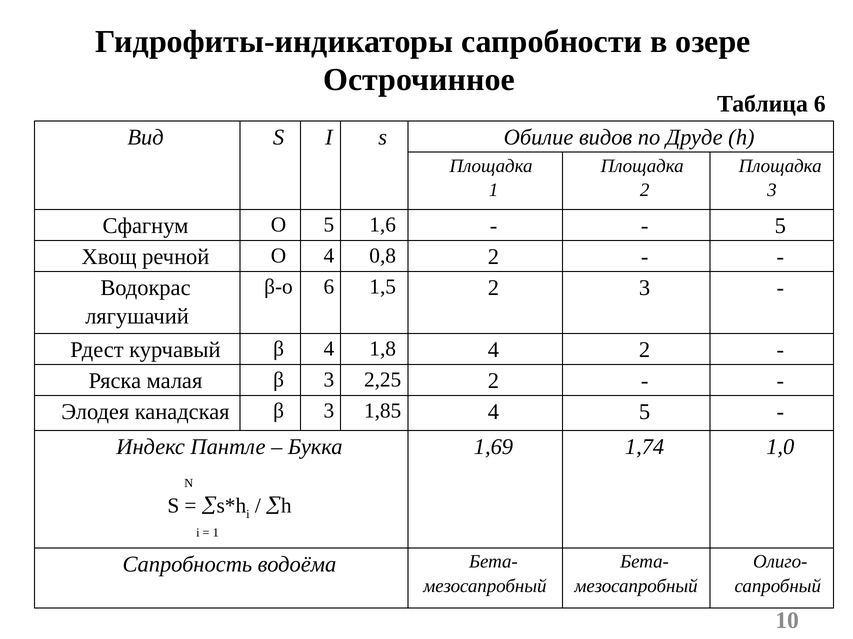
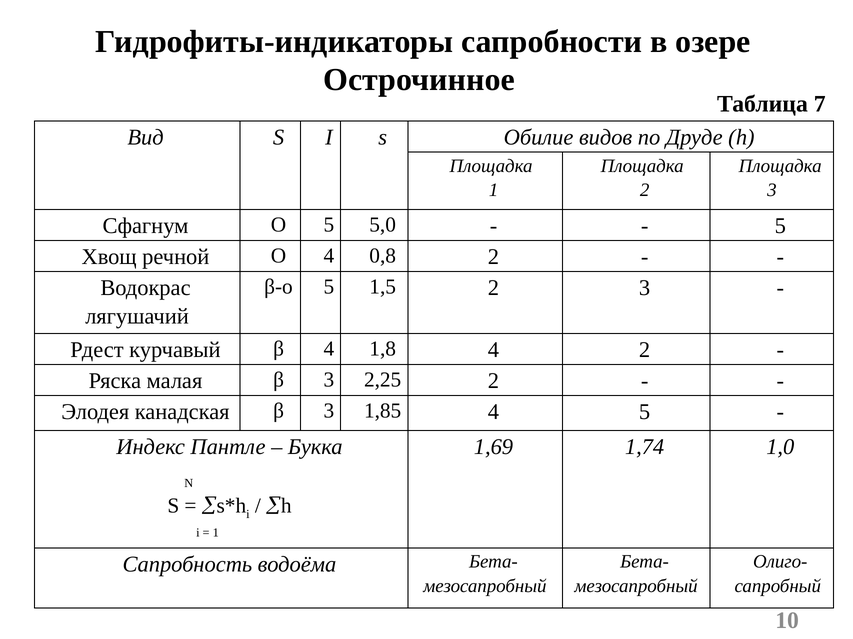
Таблица 6: 6 -> 7
1,6: 1,6 -> 5,0
β-o 6: 6 -> 5
